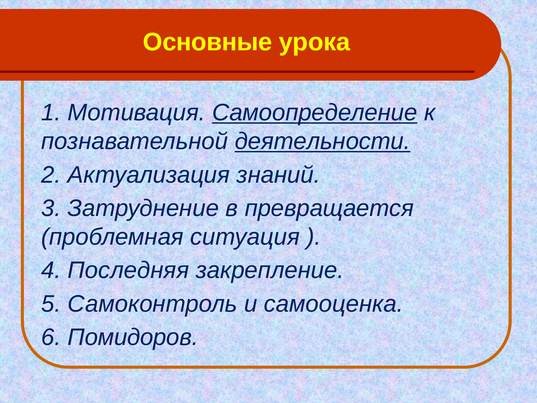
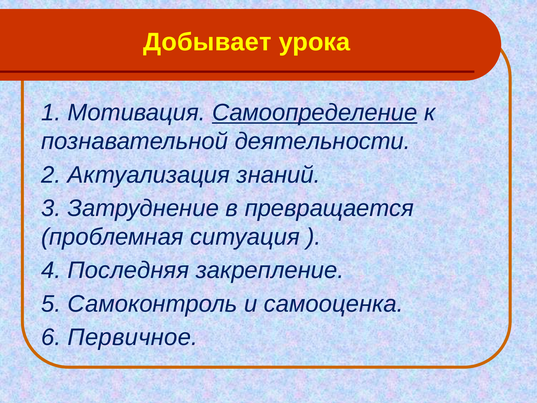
Основные: Основные -> Добывает
деятельности underline: present -> none
Помидоров: Помидоров -> Первичное
